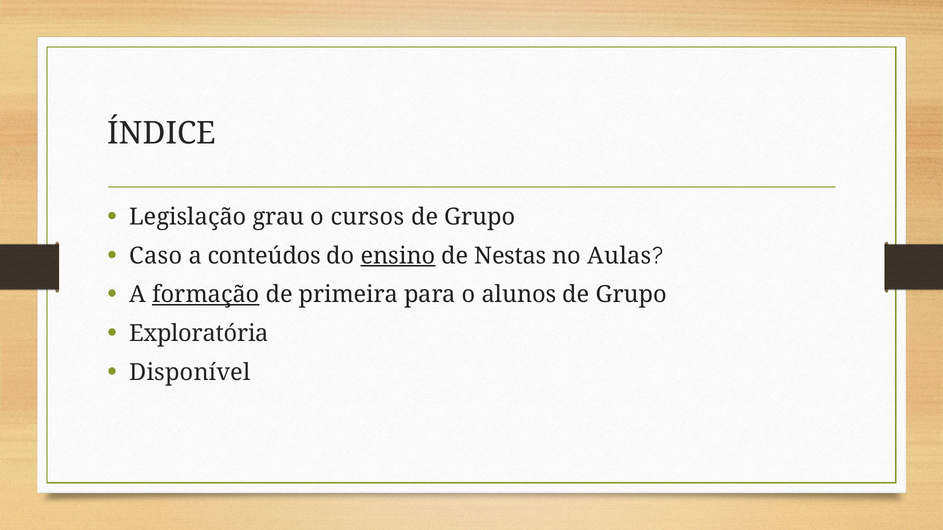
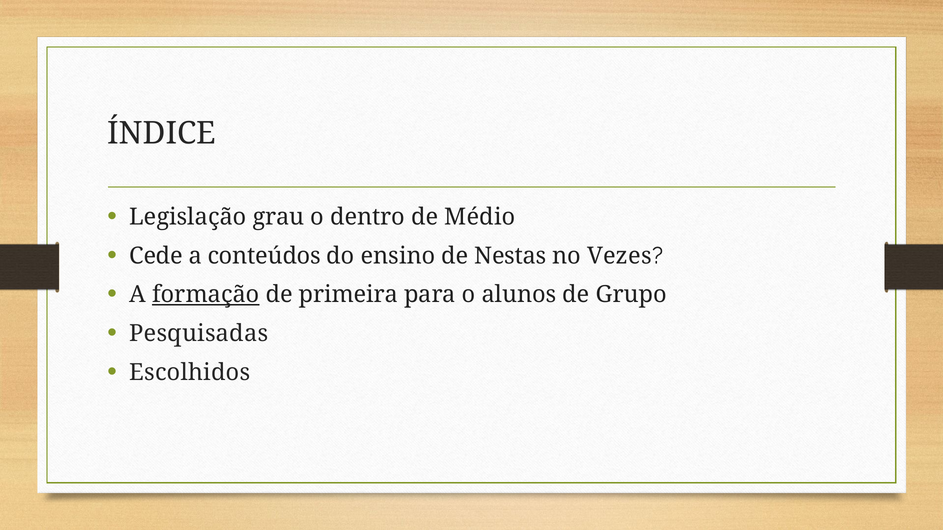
cursos: cursos -> dentro
Grupo at (480, 217): Grupo -> Médio
Caso: Caso -> Cede
ensino underline: present -> none
Aulas: Aulas -> Vezes
Exploratória: Exploratória -> Pesquisadas
Disponível: Disponível -> Escolhidos
